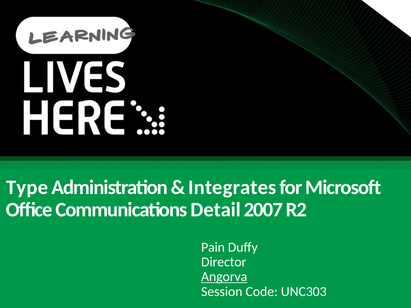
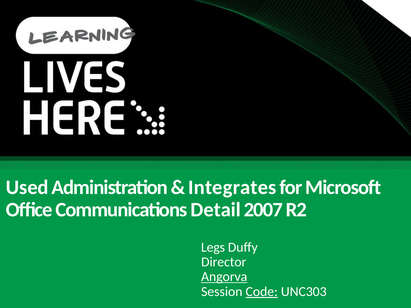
Type: Type -> Used
Pain: Pain -> Legs
Code underline: none -> present
